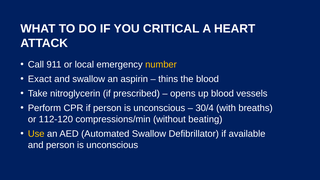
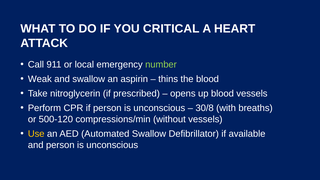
number colour: yellow -> light green
Exact: Exact -> Weak
30/4: 30/4 -> 30/8
112-120: 112-120 -> 500-120
without beating: beating -> vessels
